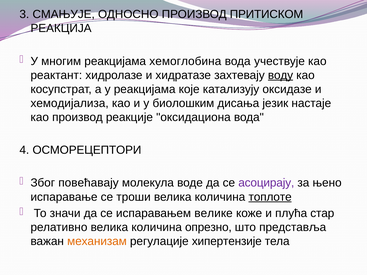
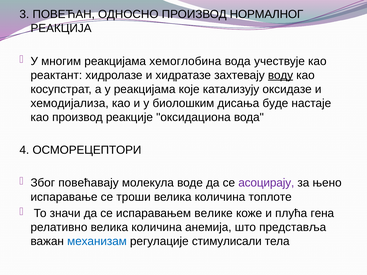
СМАЊУЈЕ: СМАЊУЈЕ -> ПОВЕЋАН
ПРИТИСКОМ: ПРИТИСКОМ -> НОРМАЛНОГ
језик: језик -> буде
топлоте underline: present -> none
стар: стар -> генa
опрезно: опрезно -> анемија
механизам colour: orange -> blue
хипертензије: хипертензије -> стимулисали
